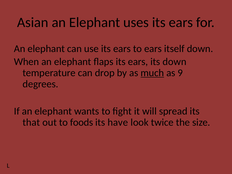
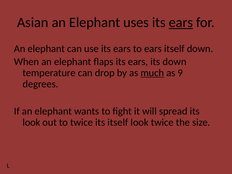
ears at (181, 22) underline: none -> present
that at (31, 122): that -> look
to foods: foods -> twice
its have: have -> itself
